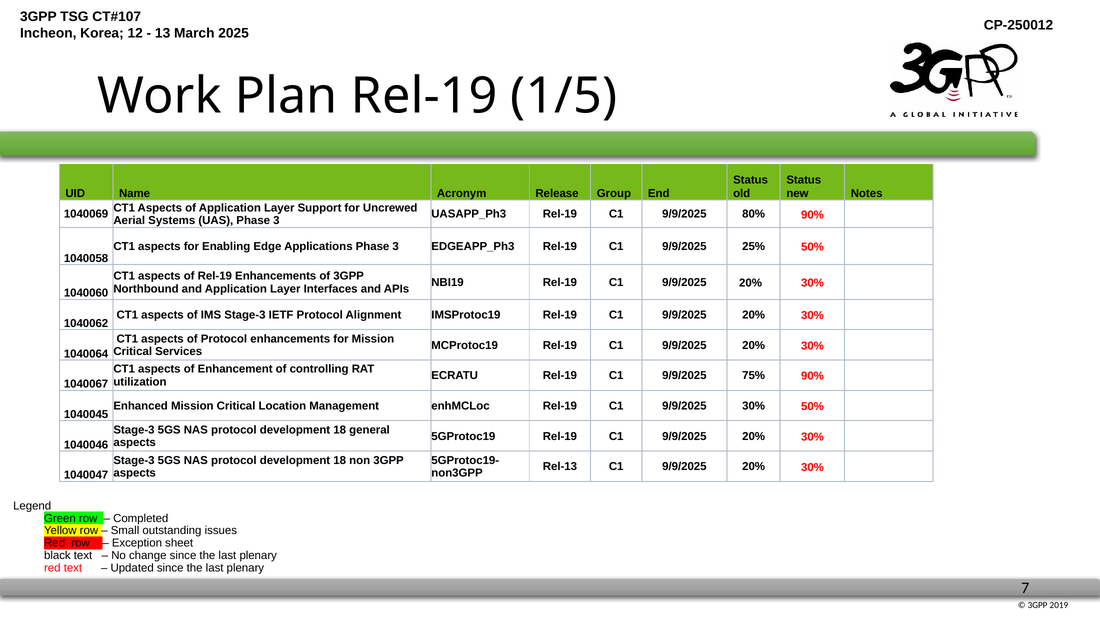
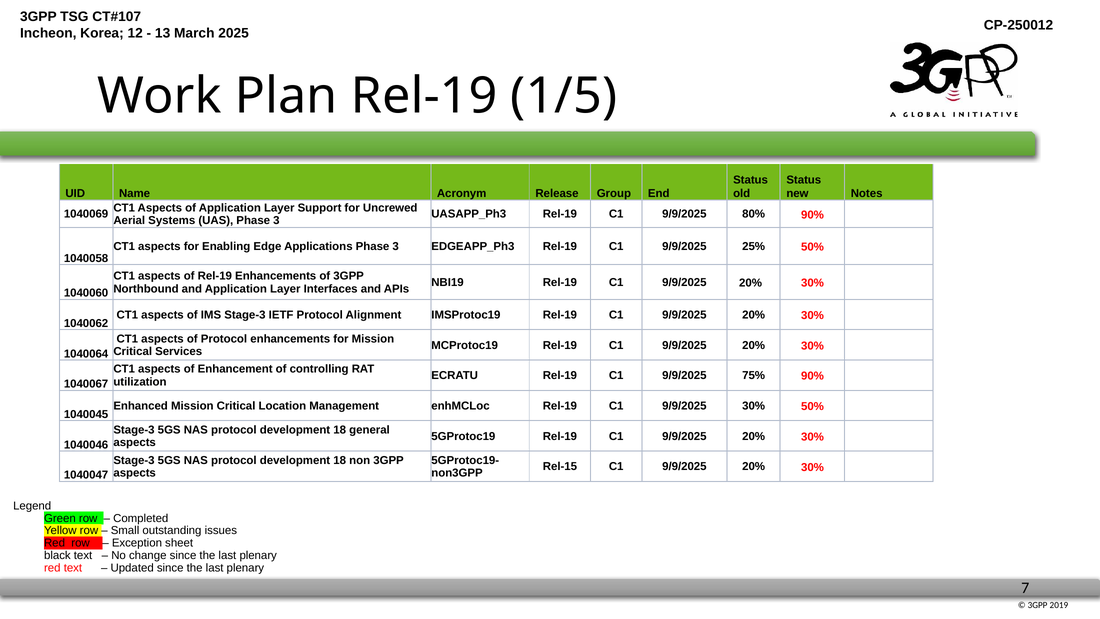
Rel-13: Rel-13 -> Rel-15
